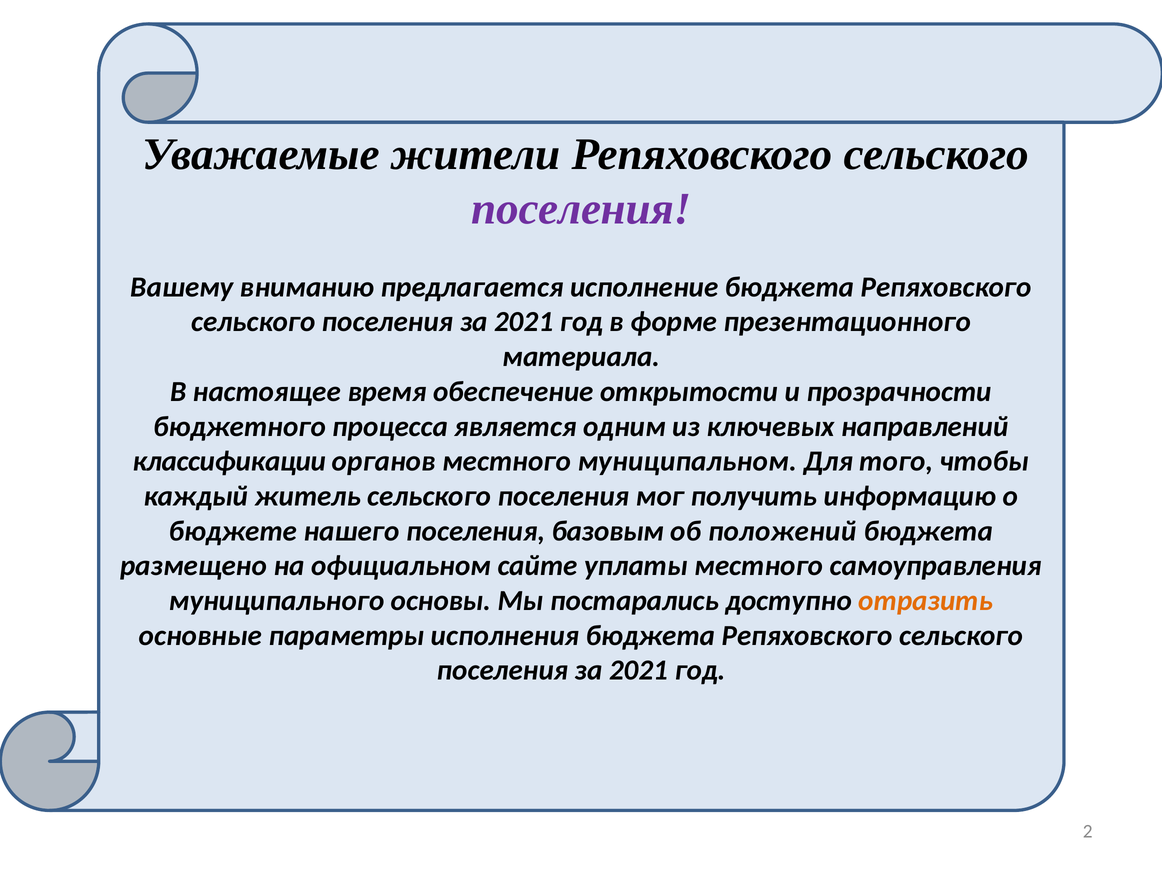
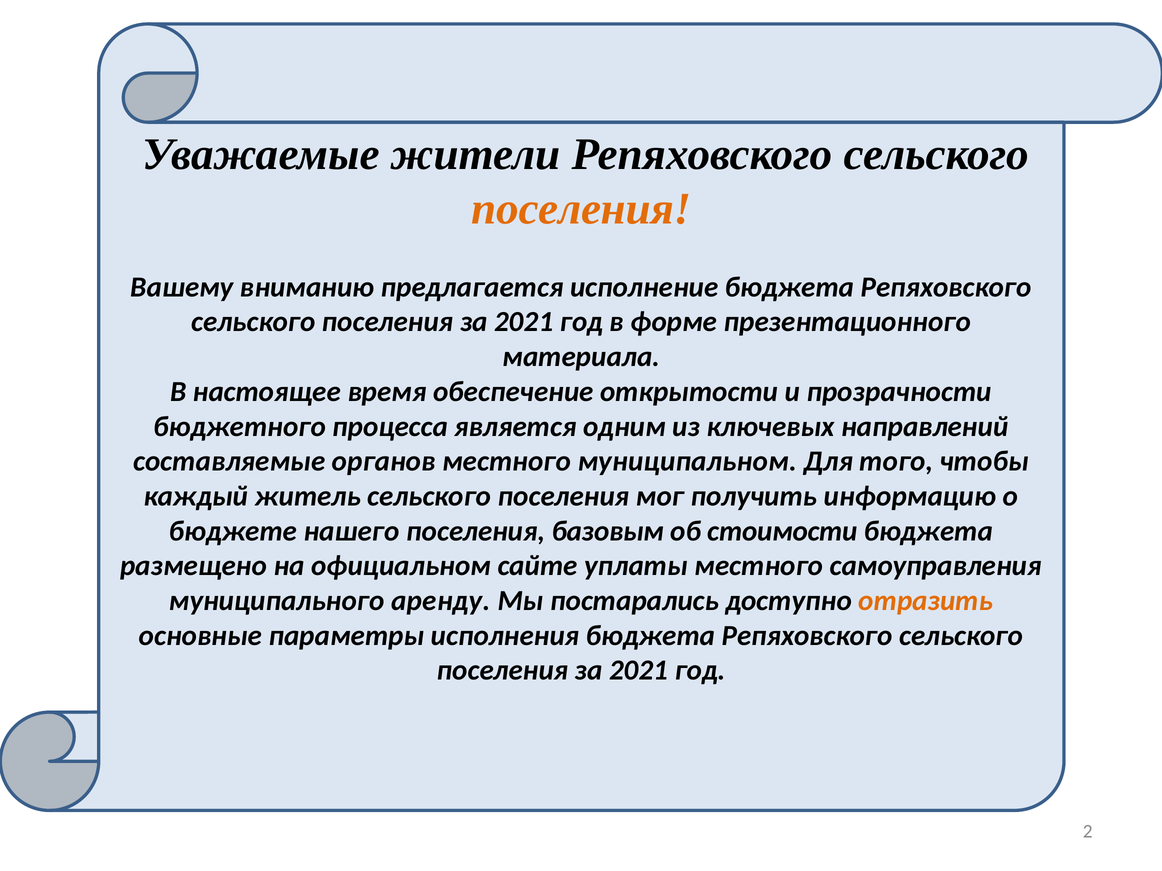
поселения at (581, 209) colour: purple -> orange
классификации: классификации -> составляемые
положений: положений -> стоимости
основы: основы -> аренду
